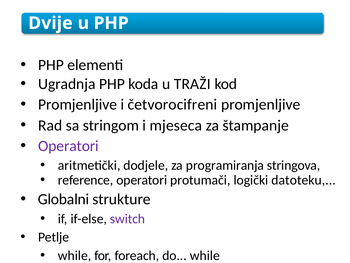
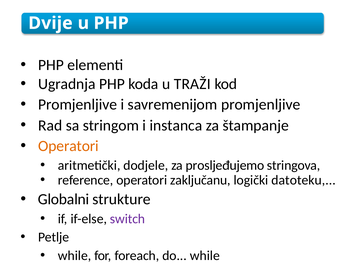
četvorocifreni: četvorocifreni -> savremenijom
mjeseca: mjeseca -> instanca
Operatori at (68, 146) colour: purple -> orange
programiranja: programiranja -> prosljeđujemo
protumači: protumači -> zaključanu
